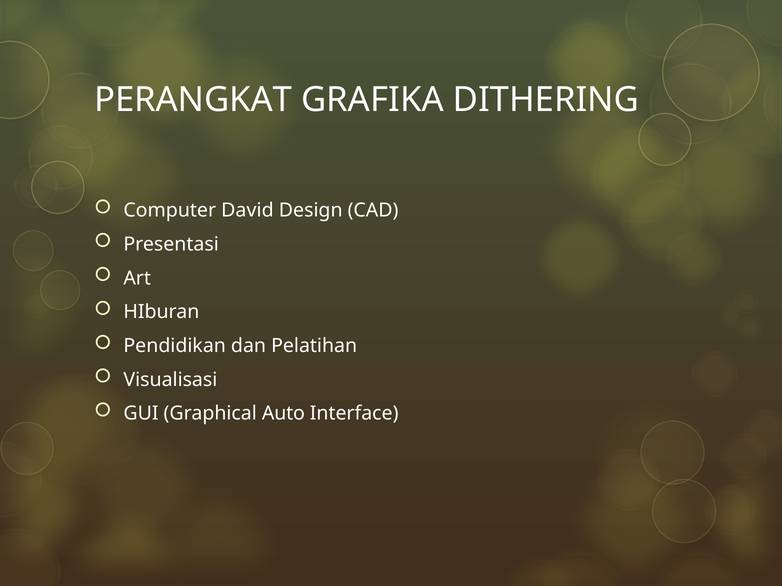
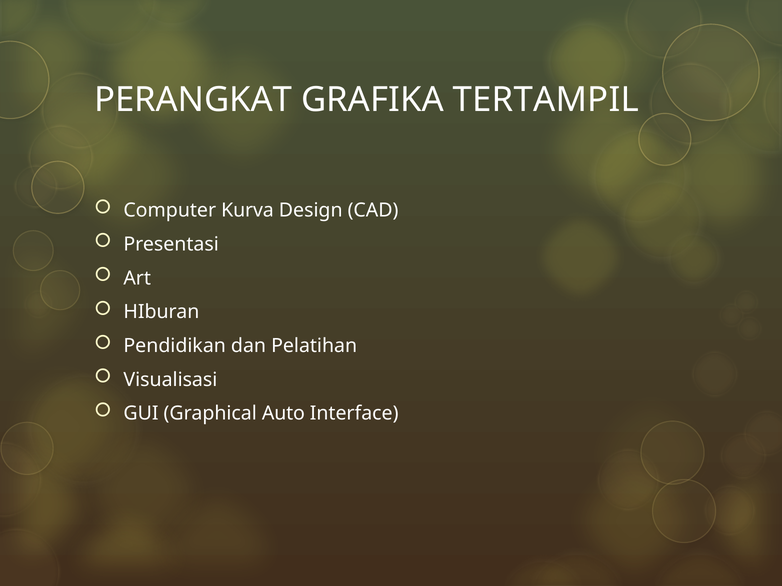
DITHERING: DITHERING -> TERTAMPIL
David: David -> Kurva
